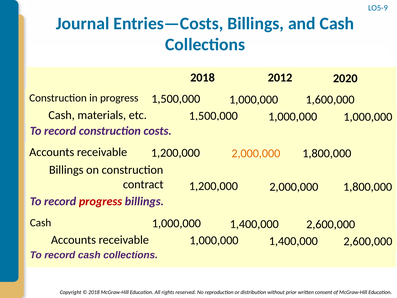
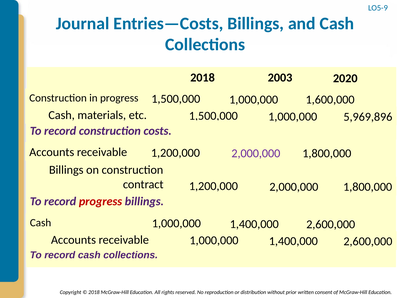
2012: 2012 -> 2003
1,000,000 at (368, 117): 1,000,000 -> 5,969,896
2,000,000 at (256, 153) colour: orange -> purple
